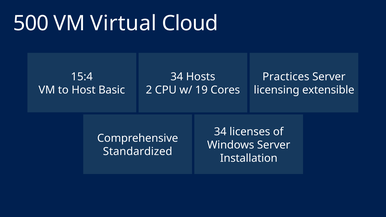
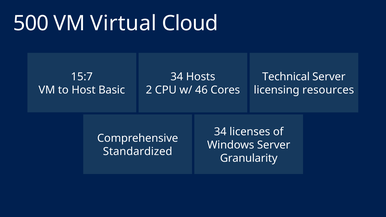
15:4: 15:4 -> 15:7
Practices: Practices -> Technical
19: 19 -> 46
extensible: extensible -> resources
Installation: Installation -> Granularity
